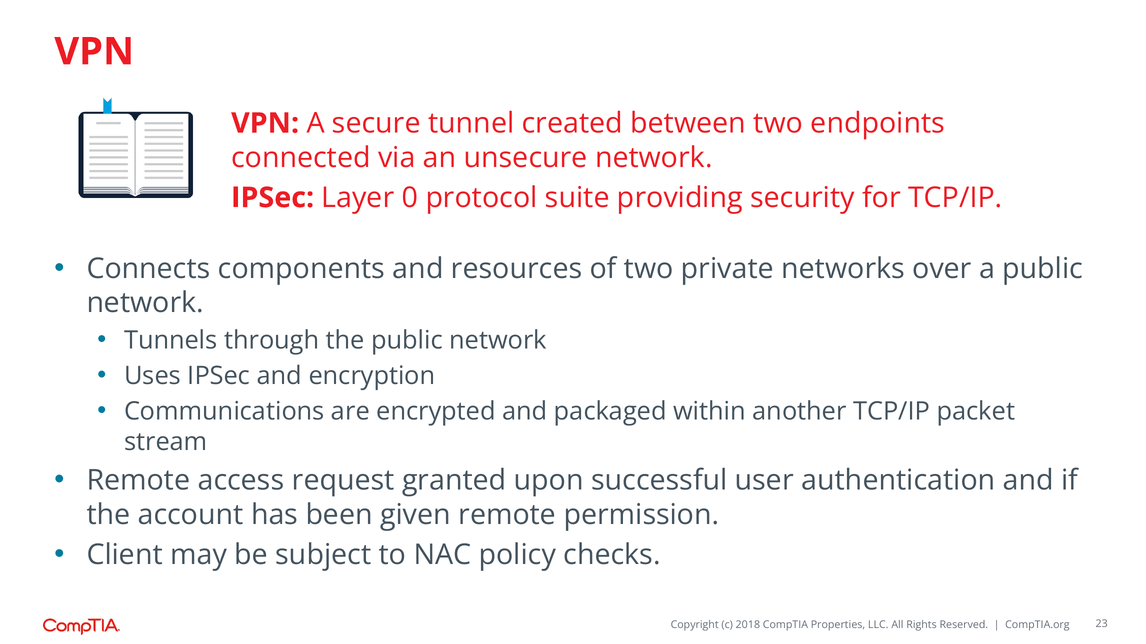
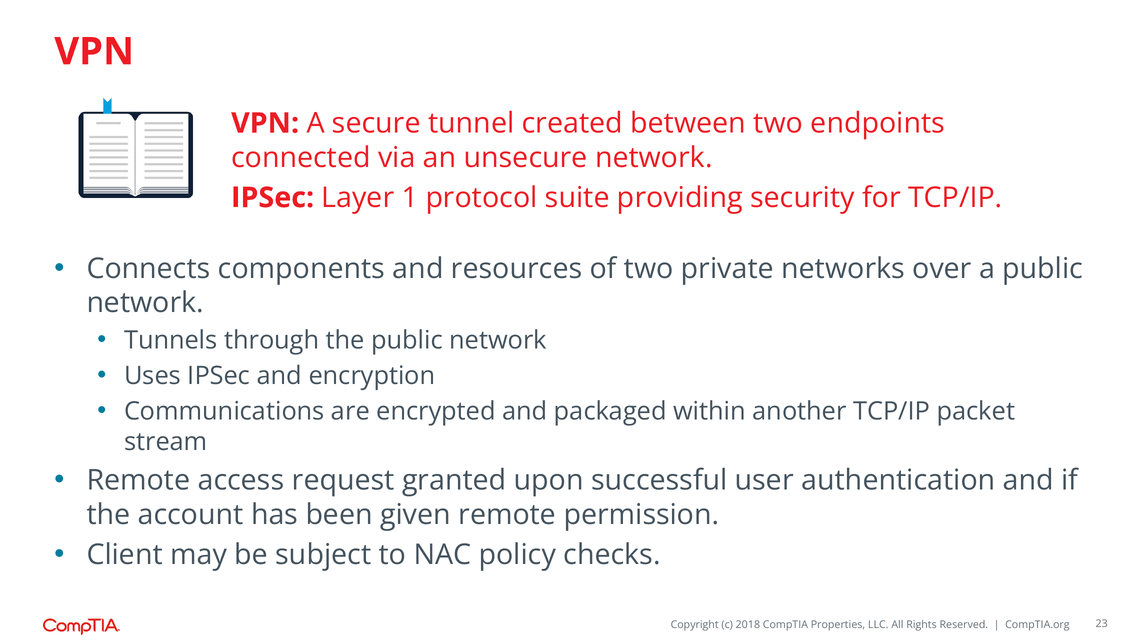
0: 0 -> 1
